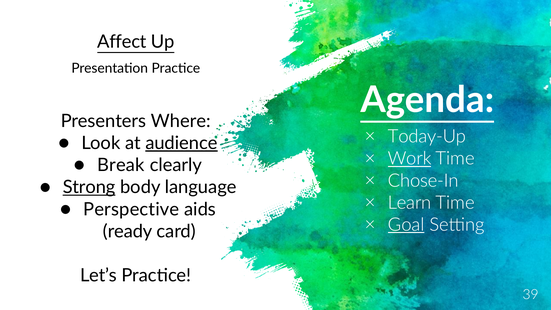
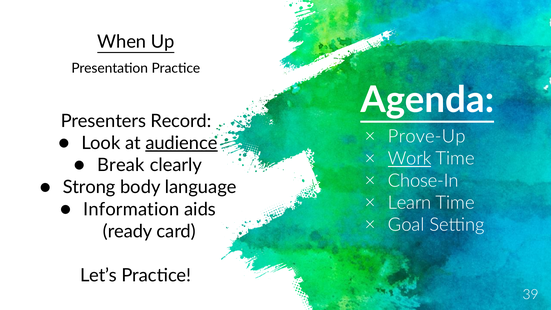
Affect: Affect -> When
Where: Where -> Record
Today-Up: Today-Up -> Prove-Up
Strong underline: present -> none
Perspective: Perspective -> Information
Goal underline: present -> none
